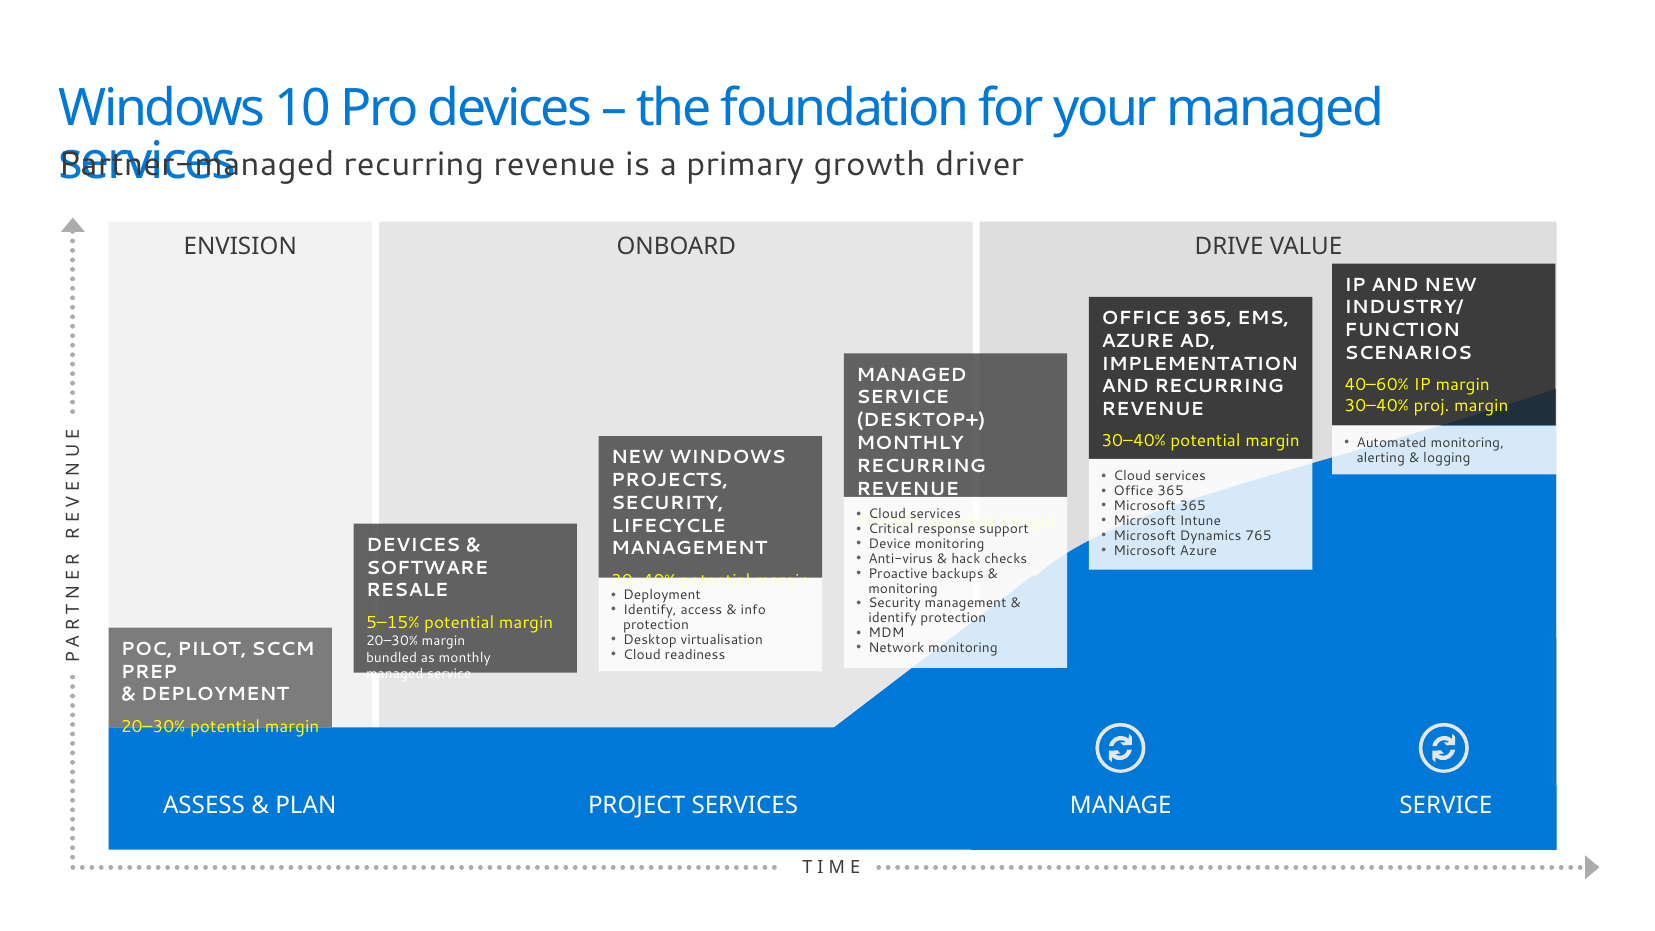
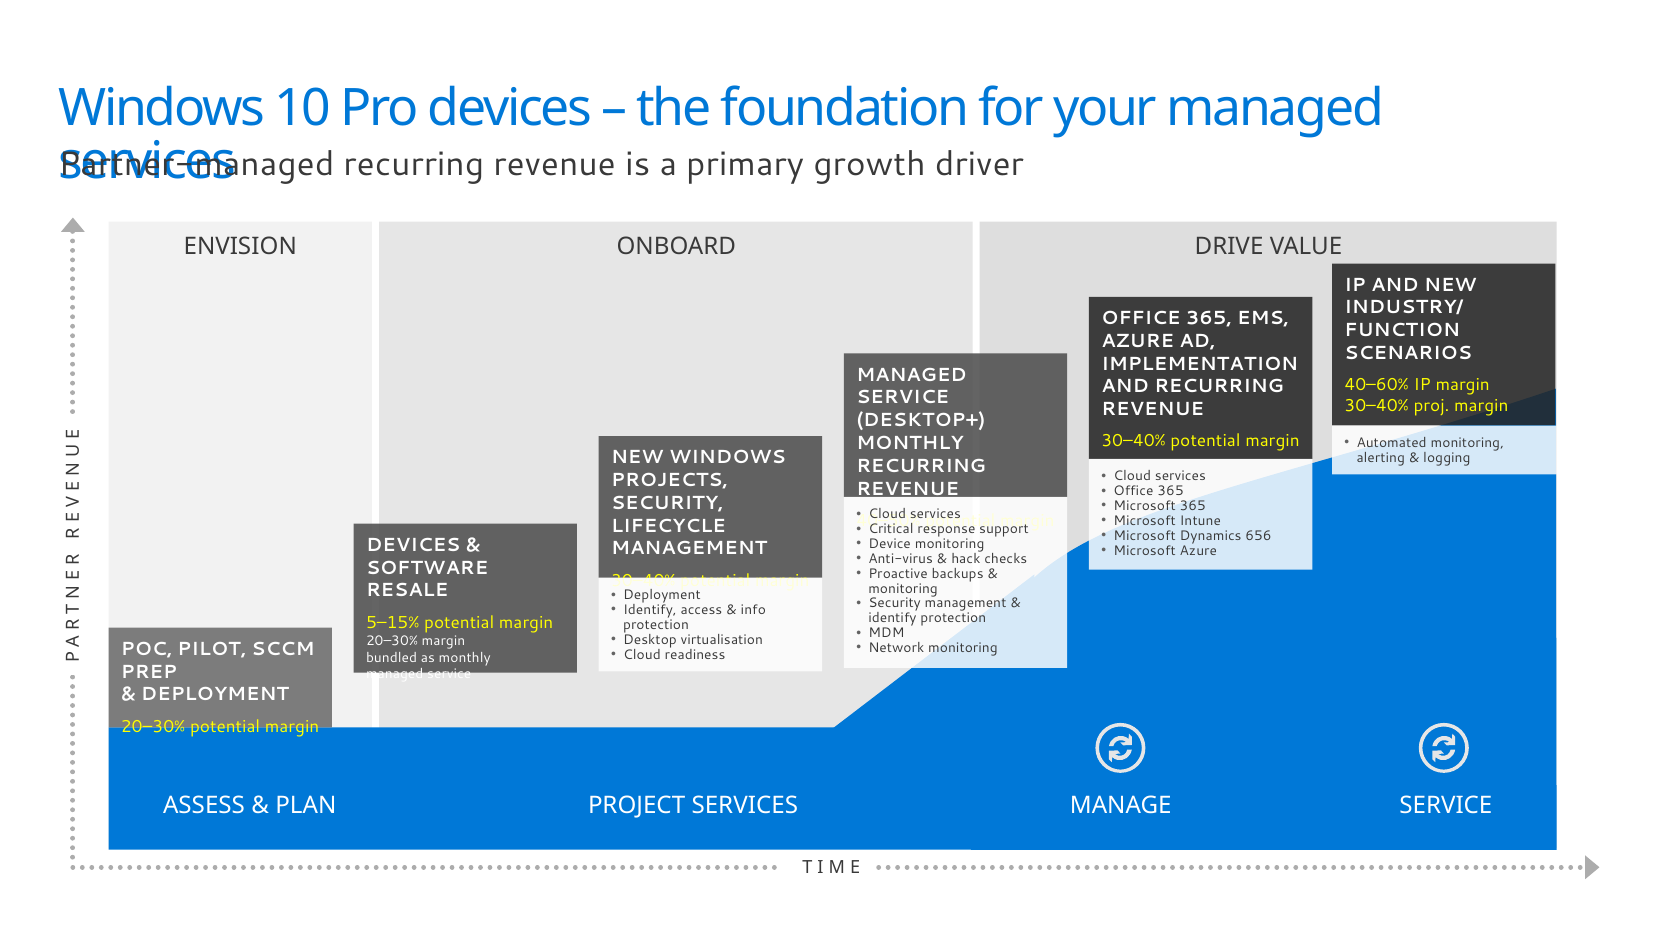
765: 765 -> 656
